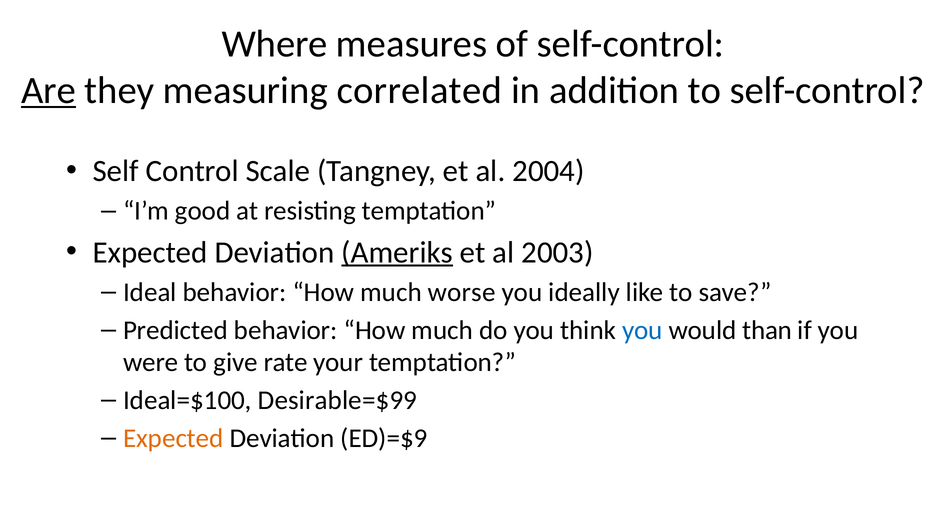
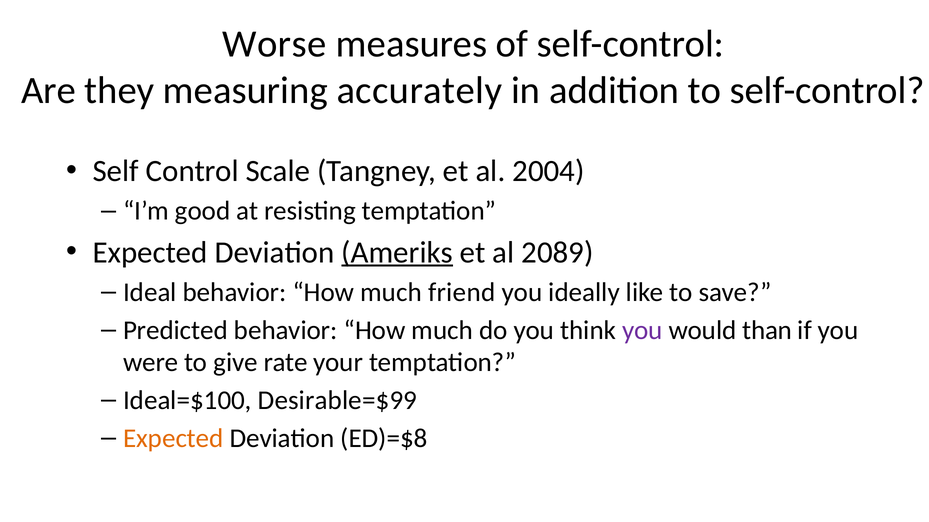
Where: Where -> Worse
Are underline: present -> none
correlated: correlated -> accurately
2003: 2003 -> 2089
worse: worse -> friend
you at (642, 330) colour: blue -> purple
ED)=$9: ED)=$9 -> ED)=$8
